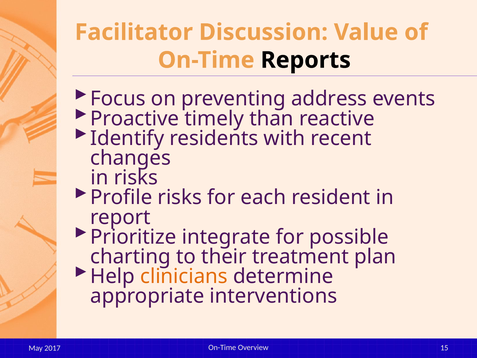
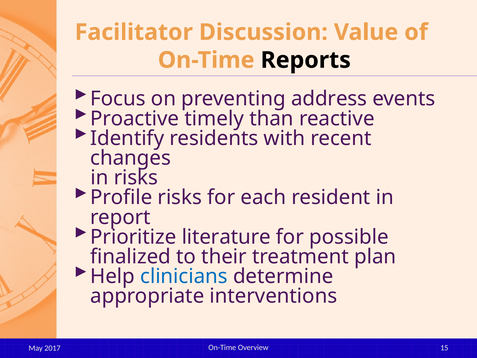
integrate: integrate -> literature
charting: charting -> finalized
clinicians colour: orange -> blue
